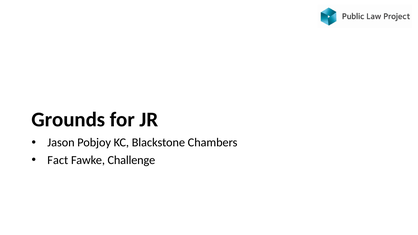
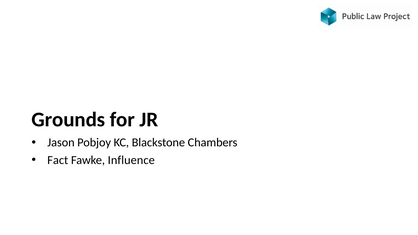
Challenge: Challenge -> Influence
